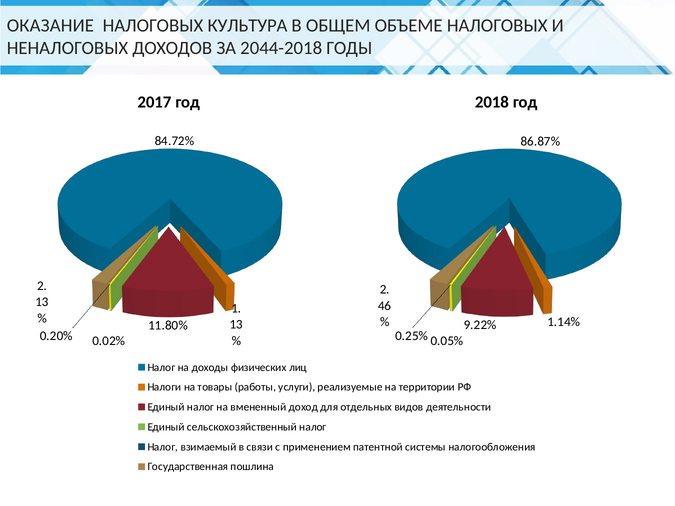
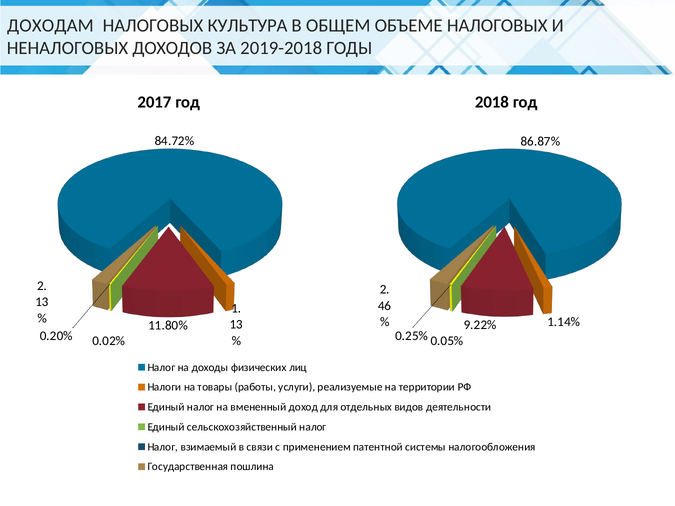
ОКАЗАНИЕ: ОКАЗАНИЕ -> ДОХОДАМ
2044-2018: 2044-2018 -> 2019-2018
